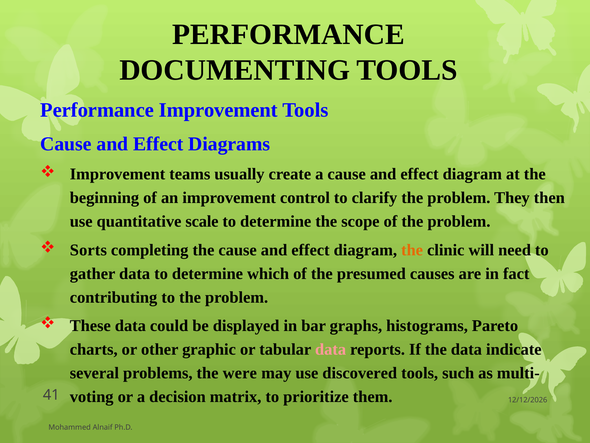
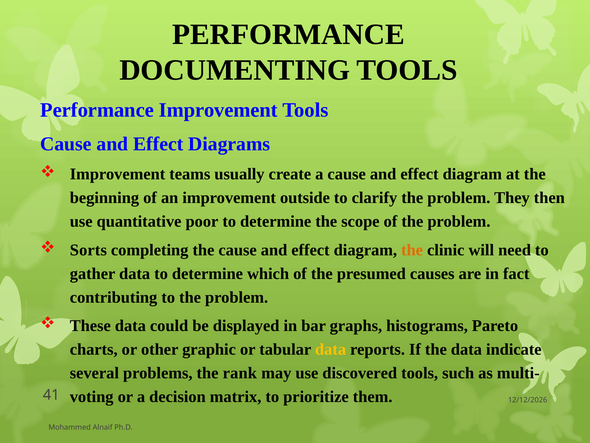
control: control -> outside
scale: scale -> poor
data at (331, 349) colour: pink -> yellow
were: were -> rank
